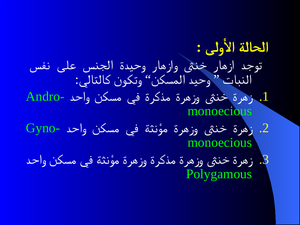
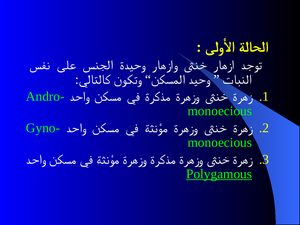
Polygamous underline: none -> present
